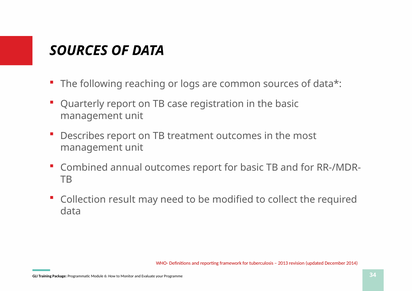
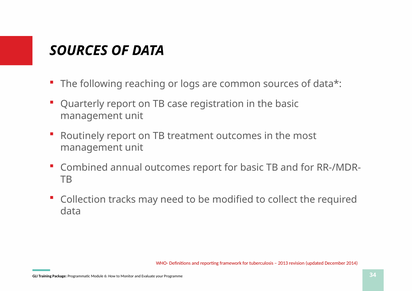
Describes: Describes -> Routinely
result: result -> tracks
